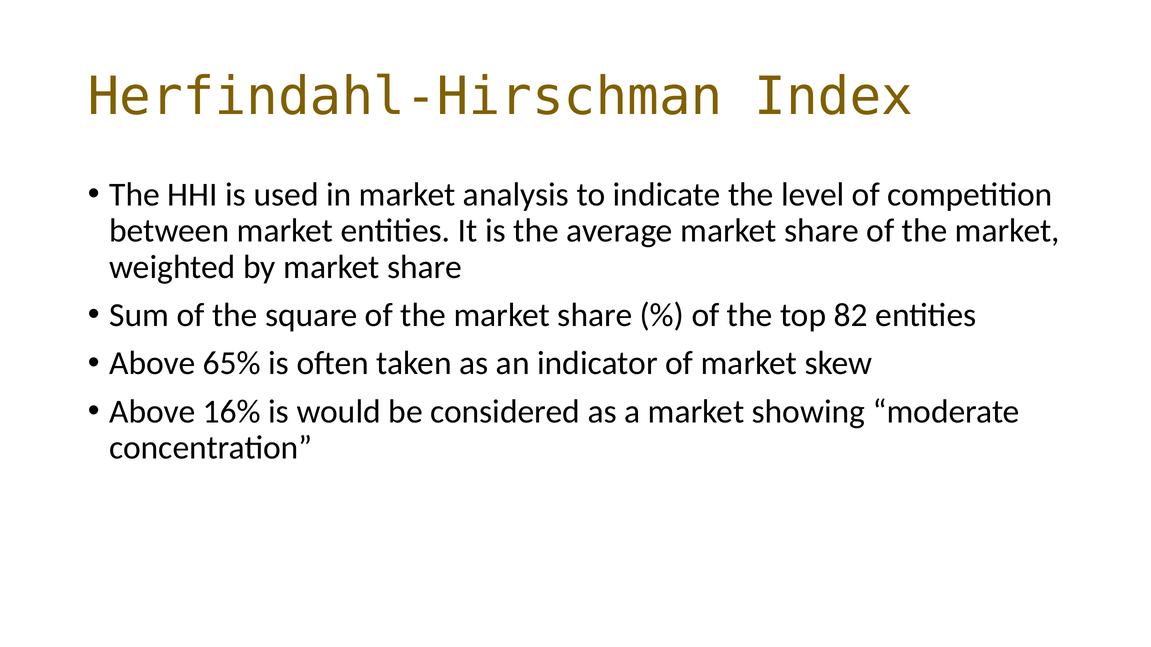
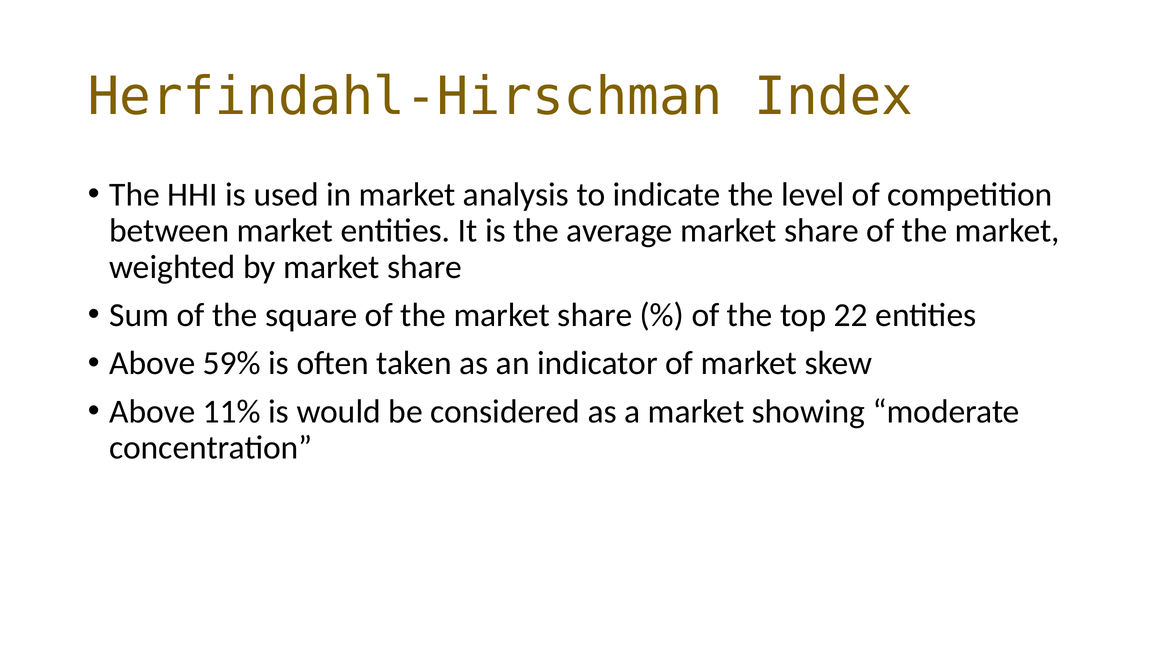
82: 82 -> 22
65%: 65% -> 59%
16%: 16% -> 11%
